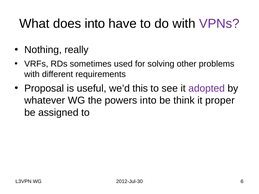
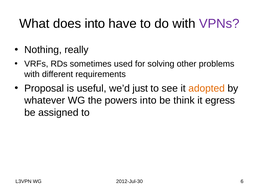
this: this -> just
adopted colour: purple -> orange
proper: proper -> egress
